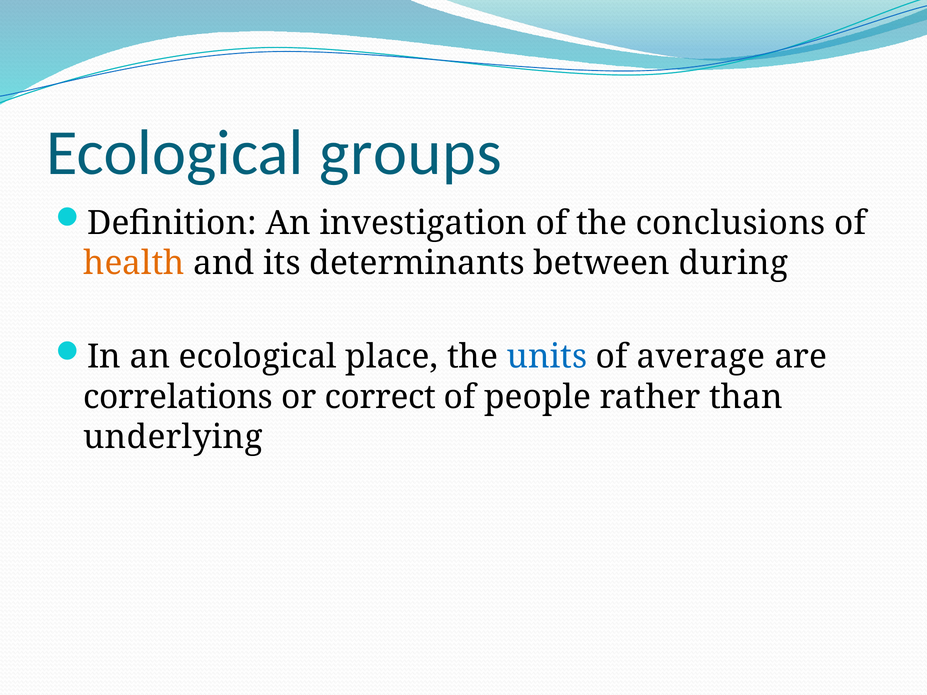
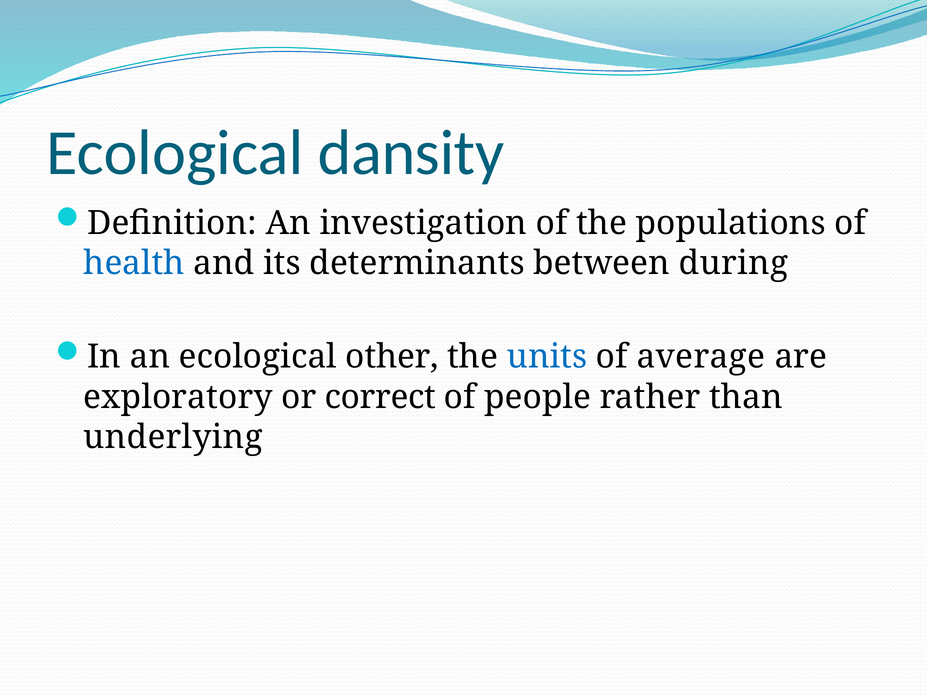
groups: groups -> dansity
conclusions: conclusions -> populations
health colour: orange -> blue
place: place -> other
correlations: correlations -> exploratory
